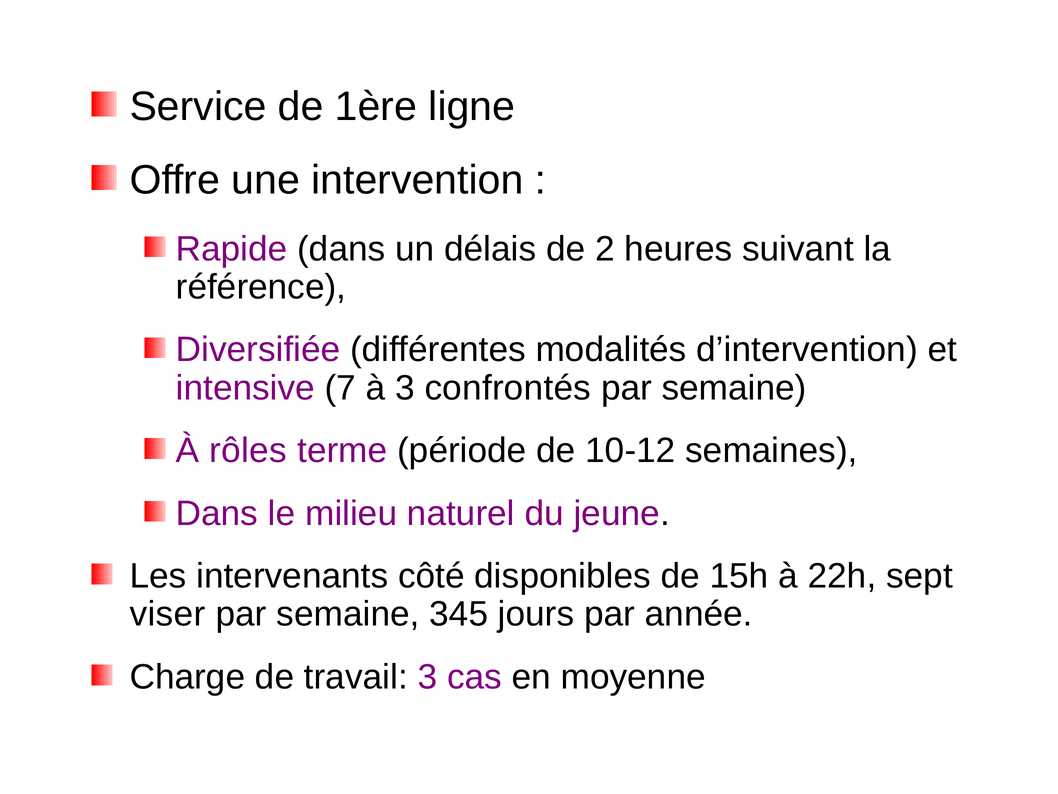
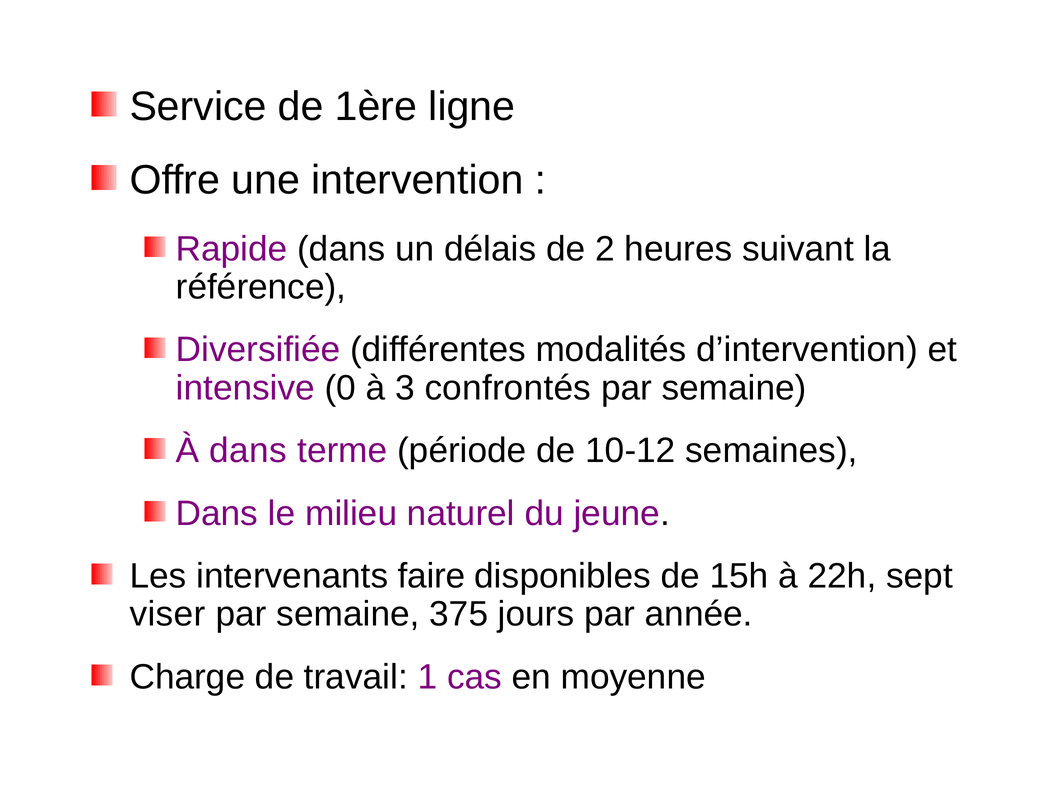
7: 7 -> 0
À rôles: rôles -> dans
côté: côté -> faire
345: 345 -> 375
travail 3: 3 -> 1
